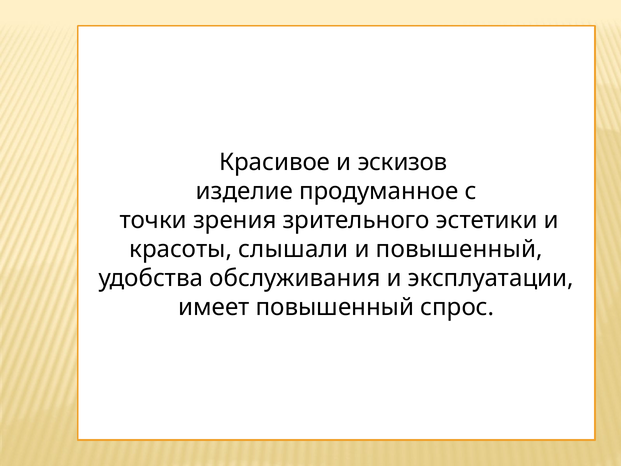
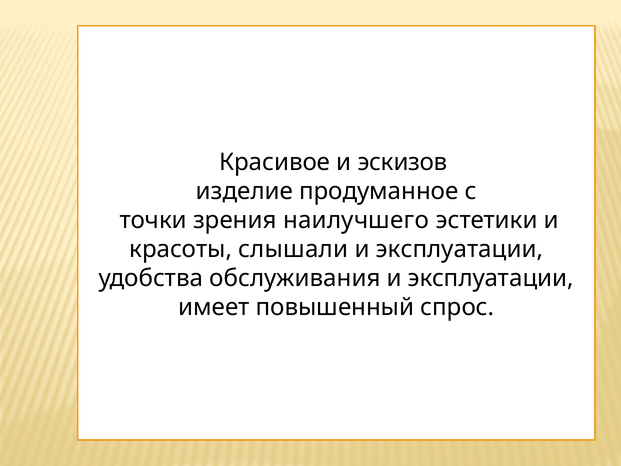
зрительного: зрительного -> наилучшего
повышенный at (459, 249): повышенный -> эксплуатации
